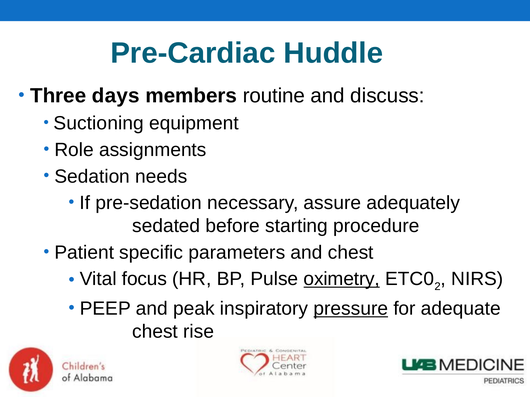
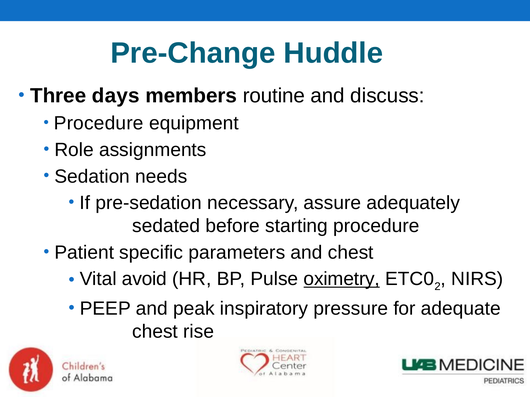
Pre-Cardiac: Pre-Cardiac -> Pre-Change
Suctioning at (99, 123): Suctioning -> Procedure
focus: focus -> avoid
pressure underline: present -> none
